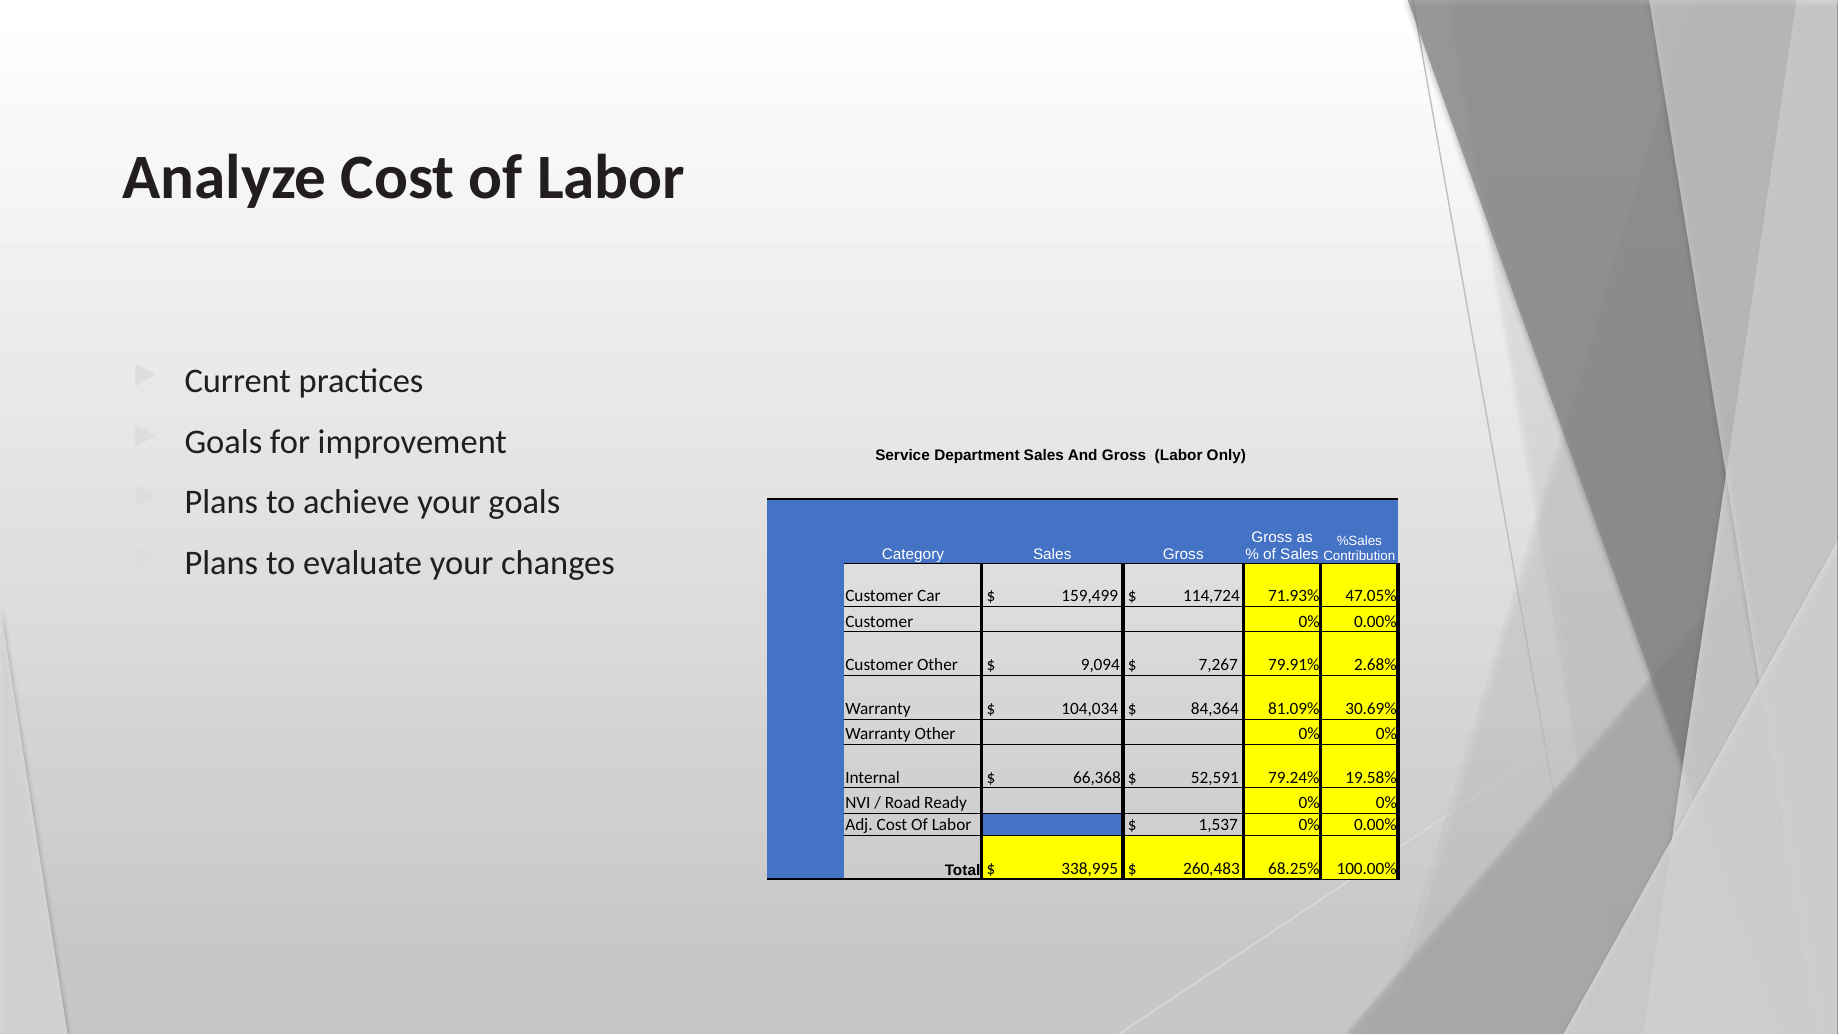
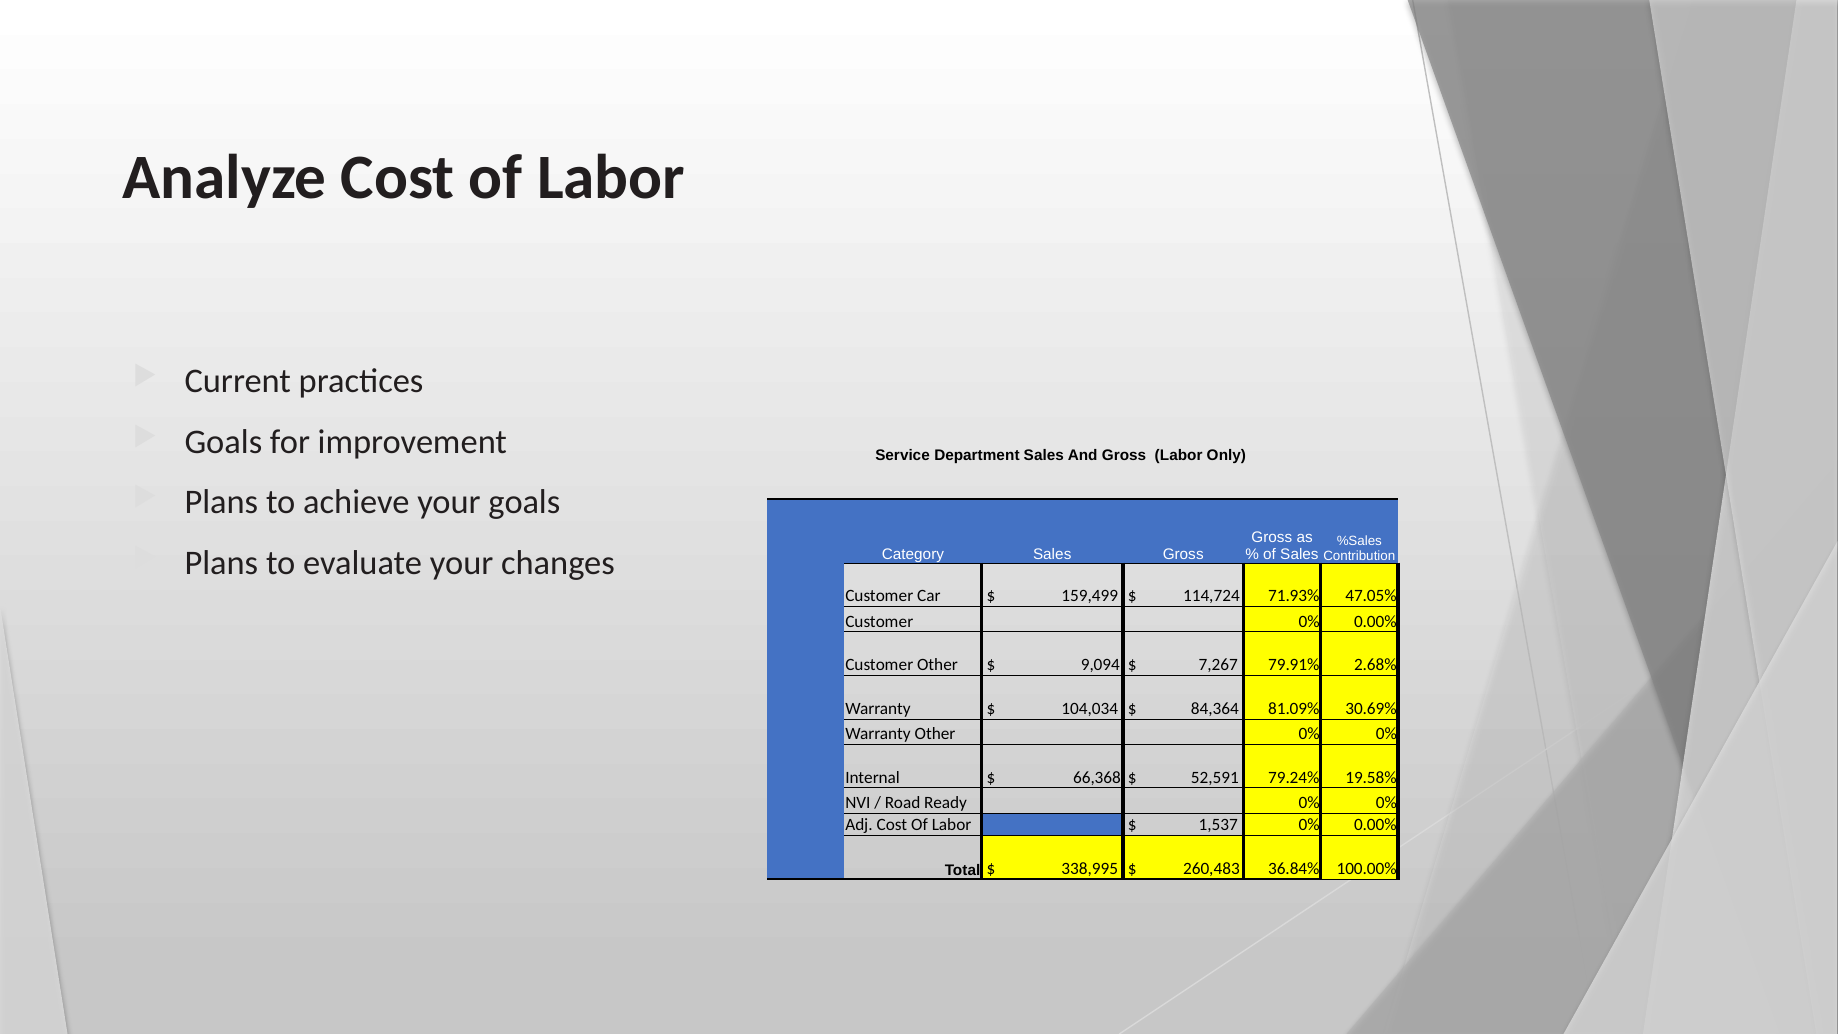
68.25%: 68.25% -> 36.84%
